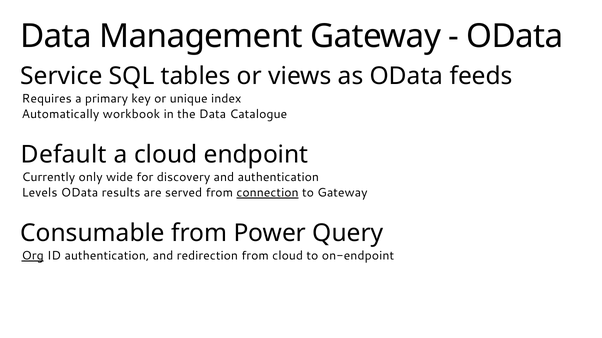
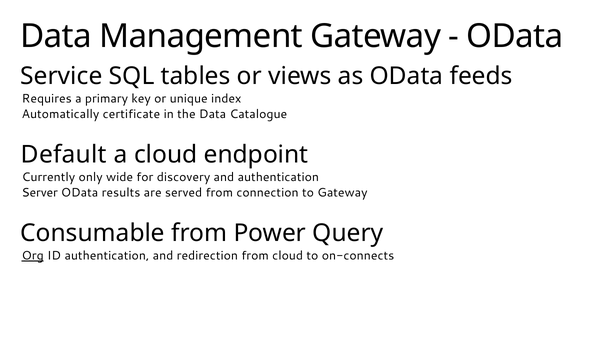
workbook: workbook -> certificate
Levels: Levels -> Server
connection underline: present -> none
on-endpoint: on-endpoint -> on-connects
